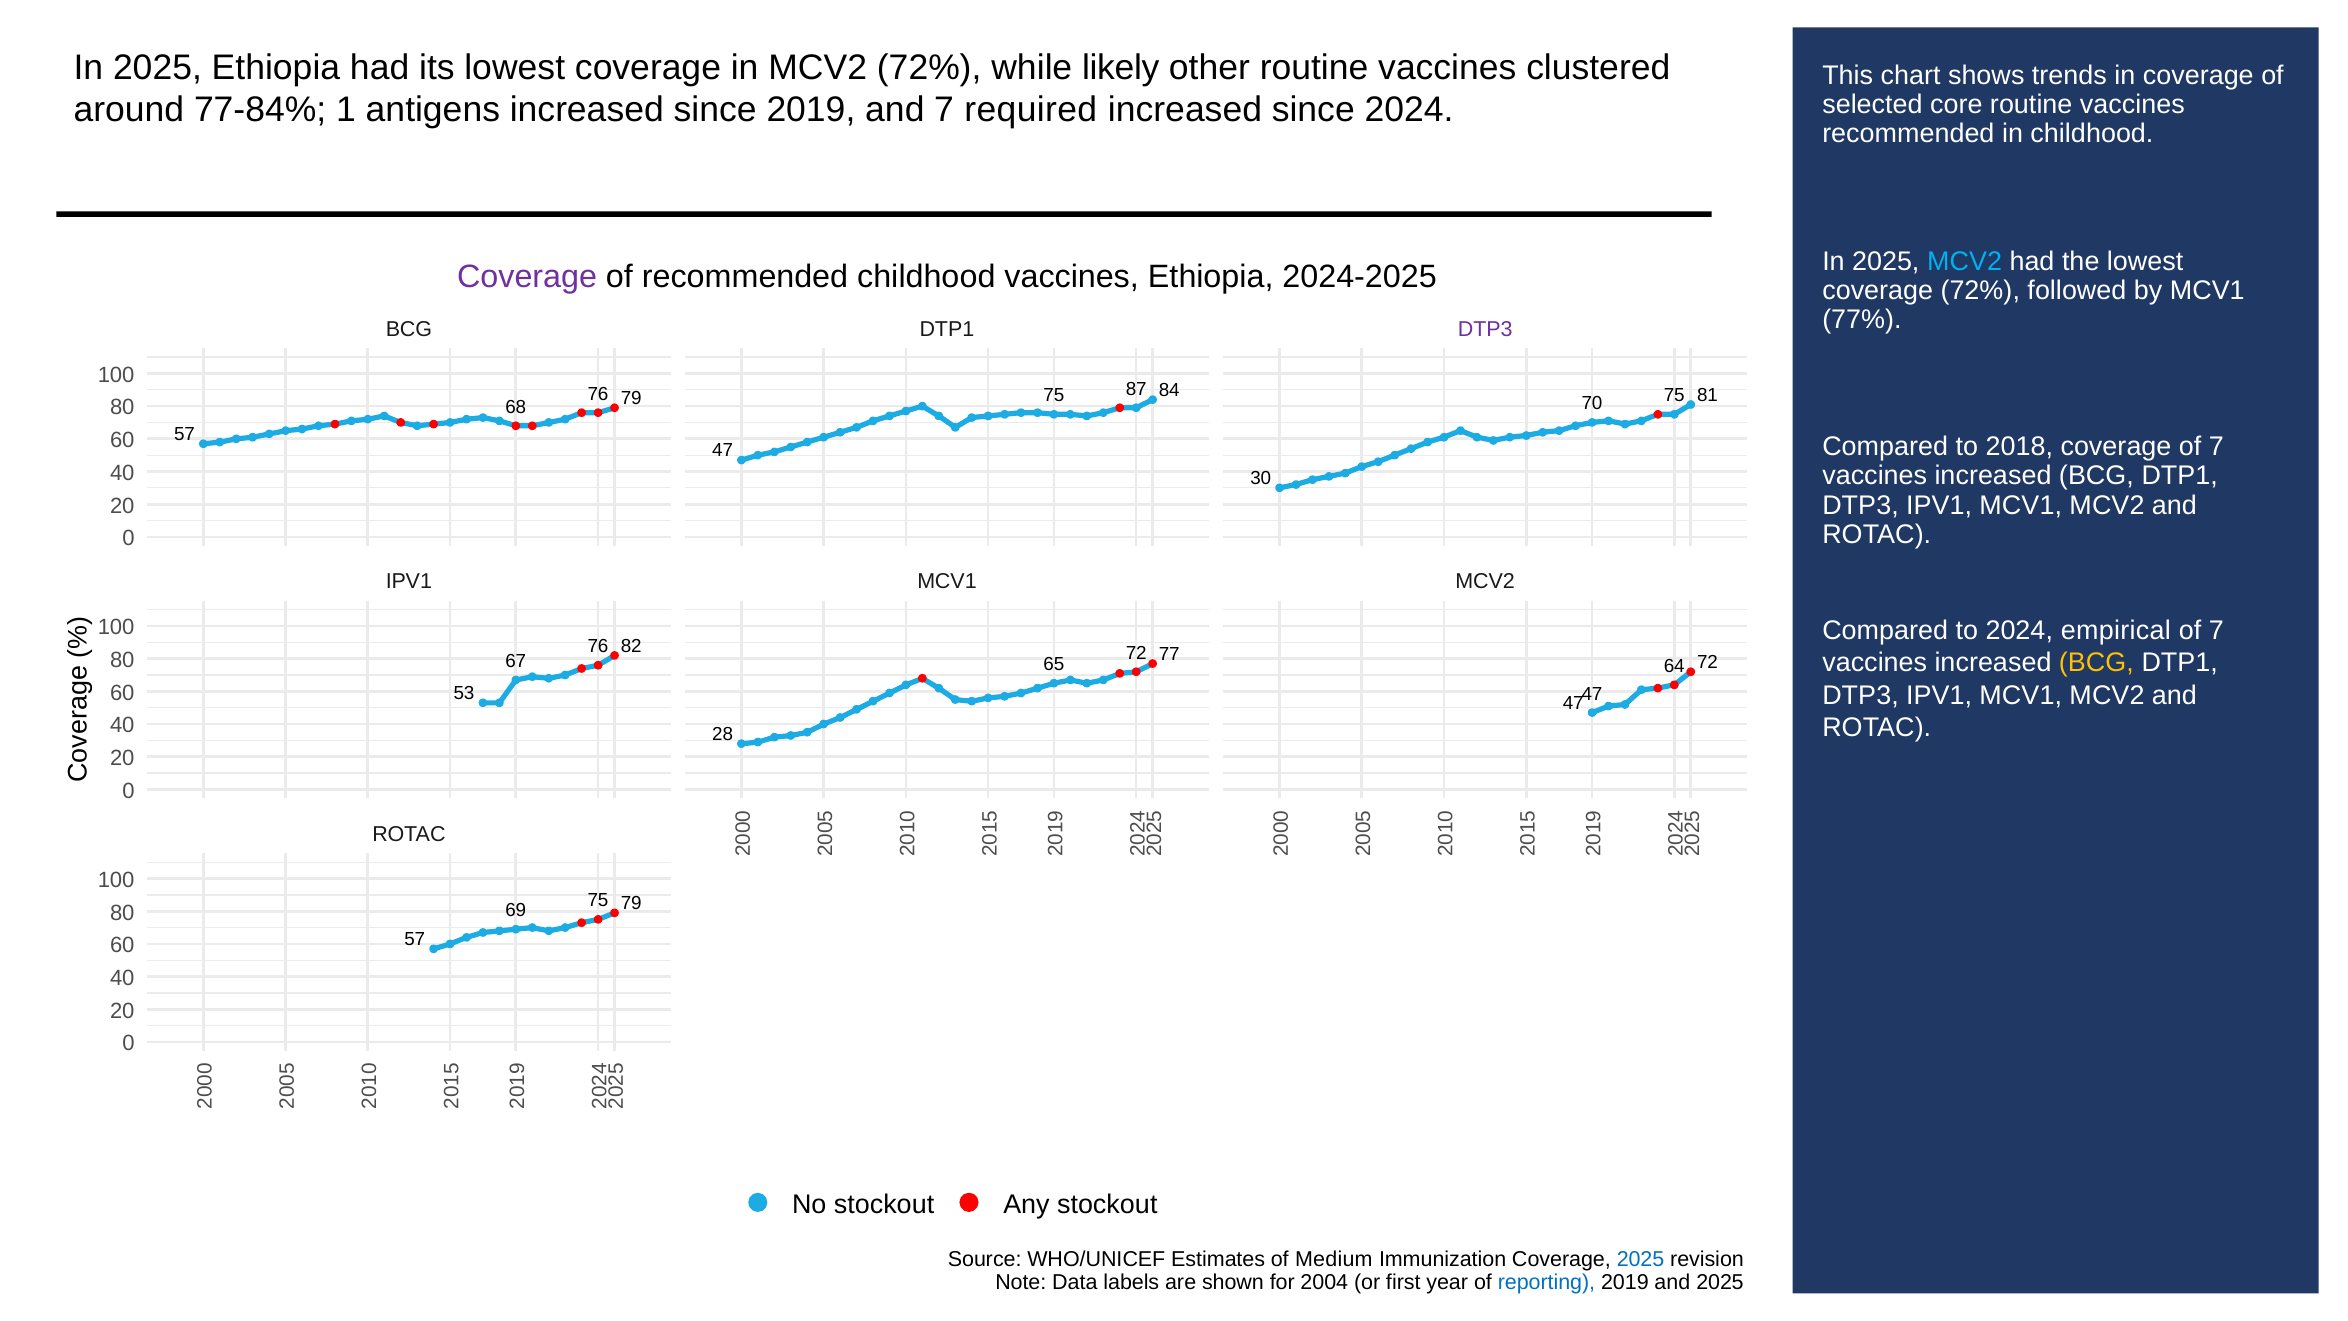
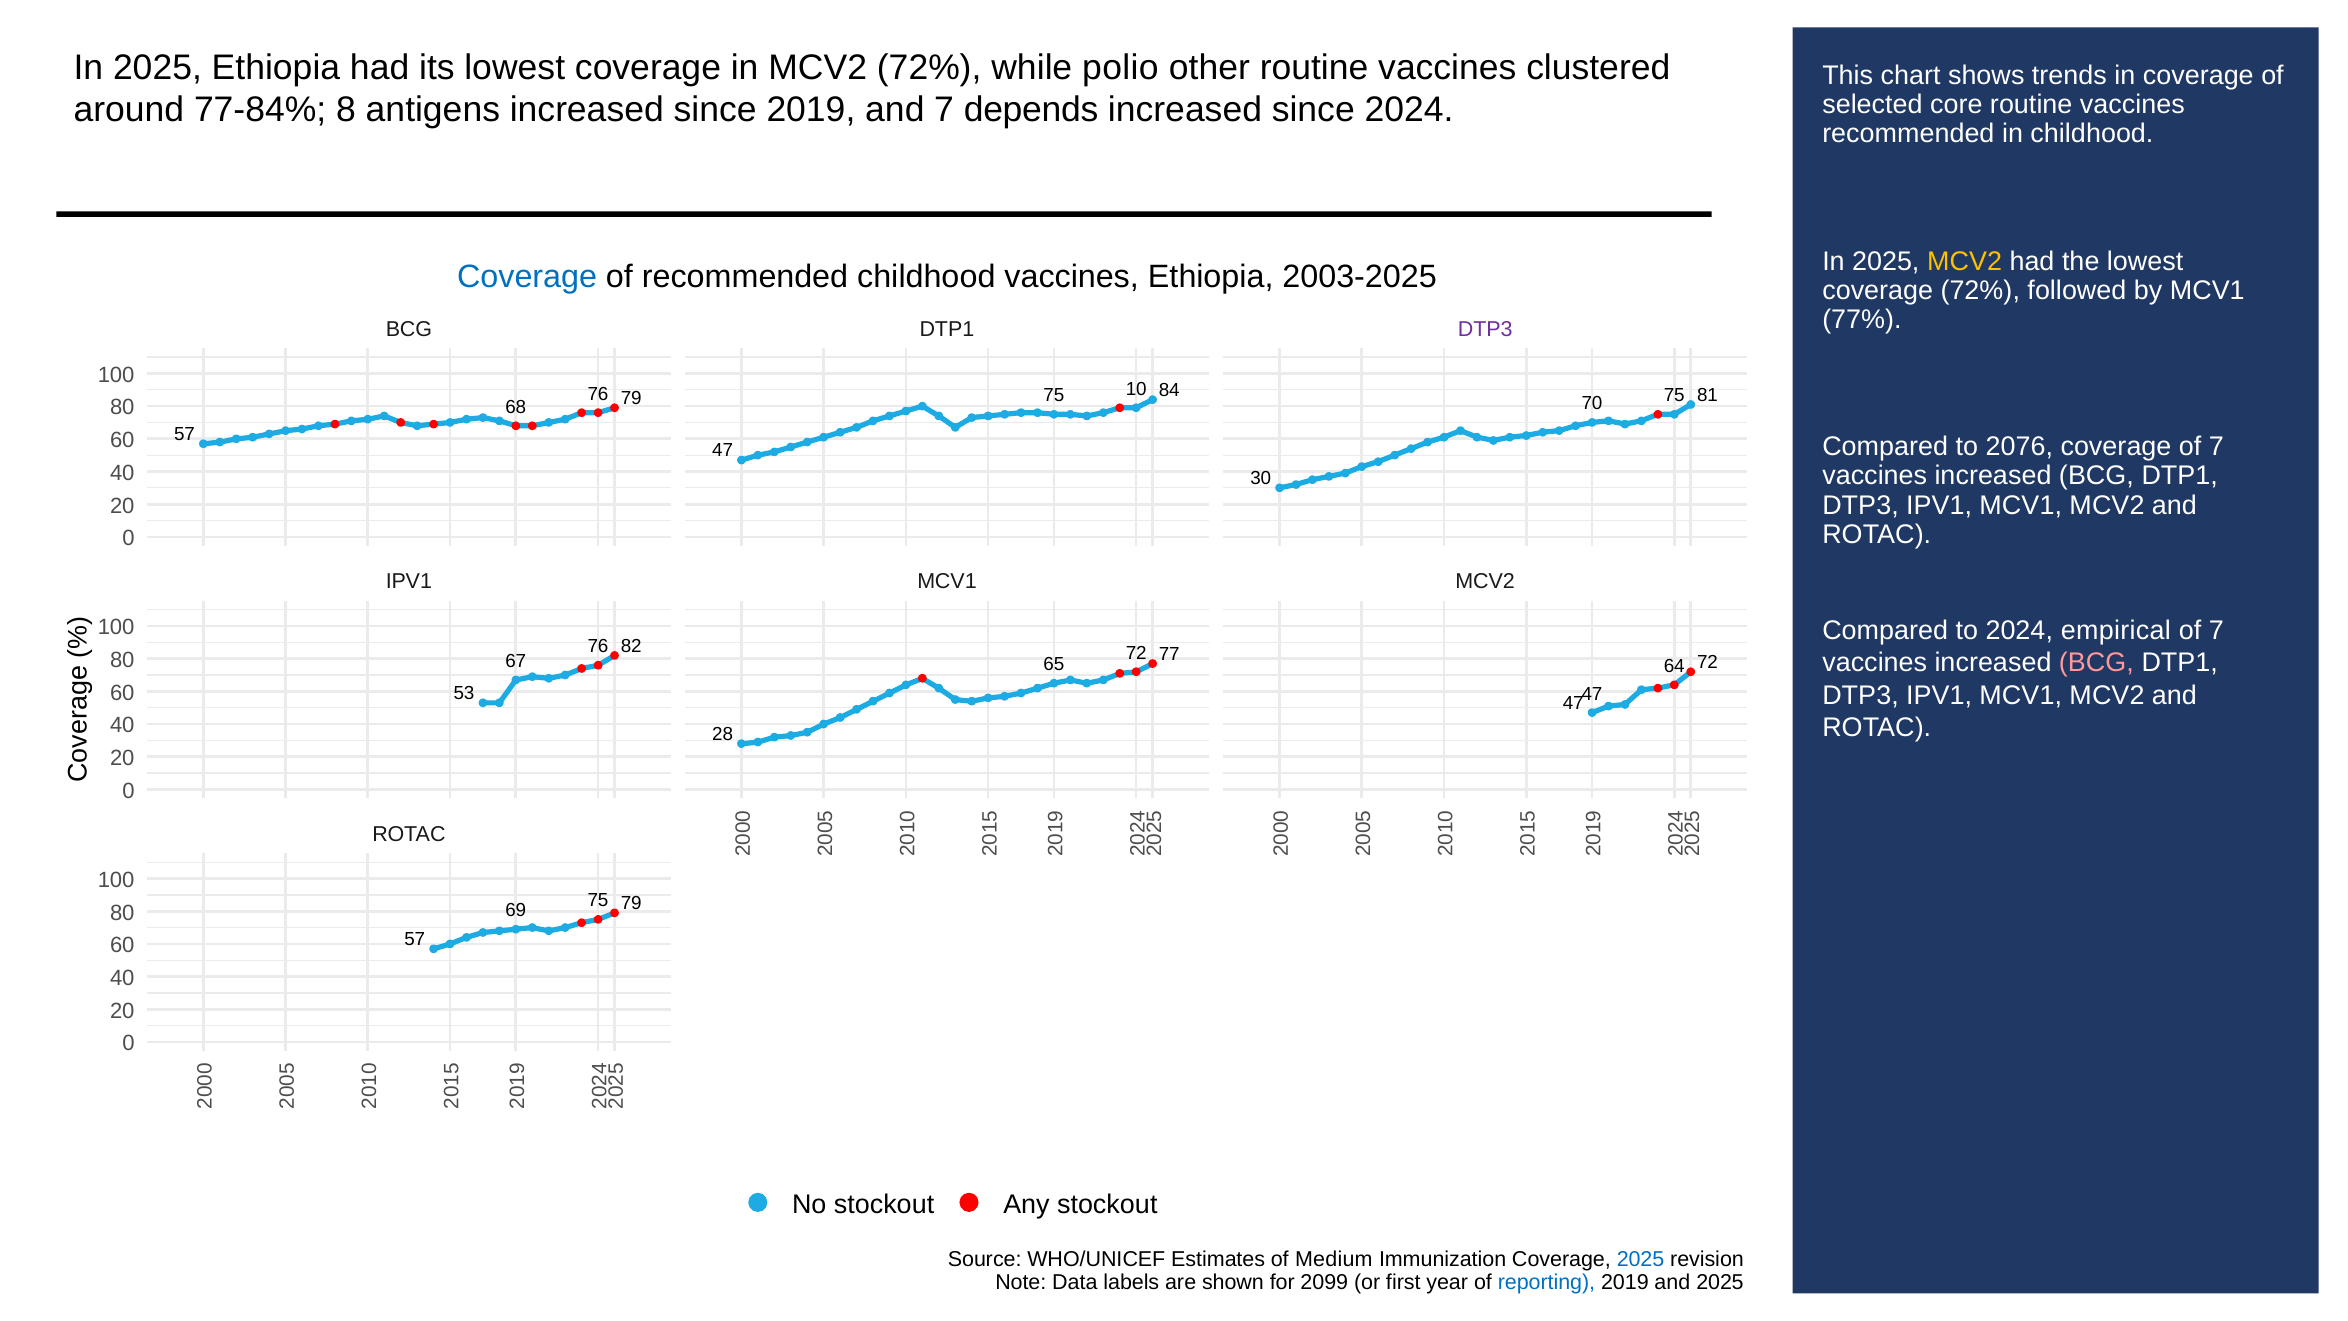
likely: likely -> polio
77-84% 1: 1 -> 8
required: required -> depends
MCV2 at (1965, 261) colour: light blue -> yellow
Coverage at (527, 277) colour: purple -> blue
2024-2025: 2024-2025 -> 2003-2025
87: 87 -> 10
2018: 2018 -> 2076
BCG at (2096, 663) colour: yellow -> pink
2004: 2004 -> 2099
